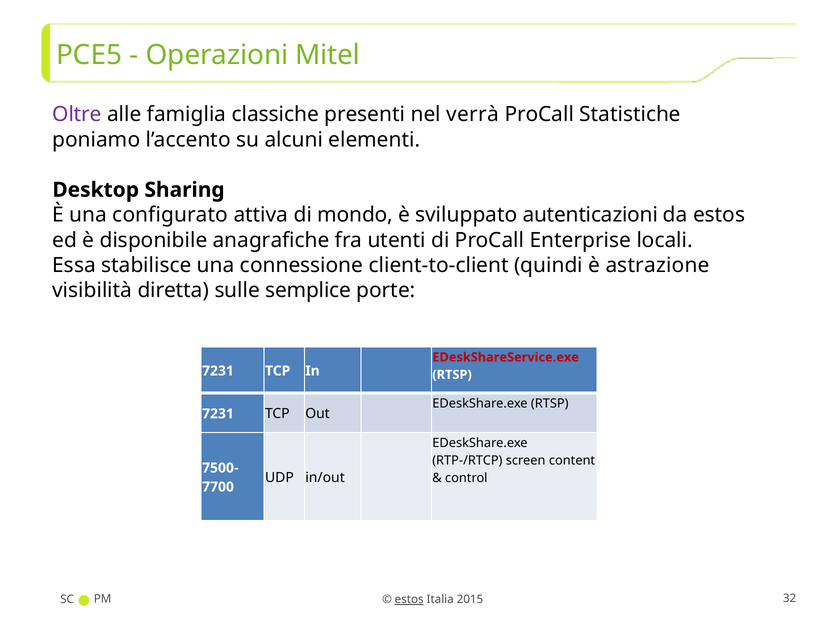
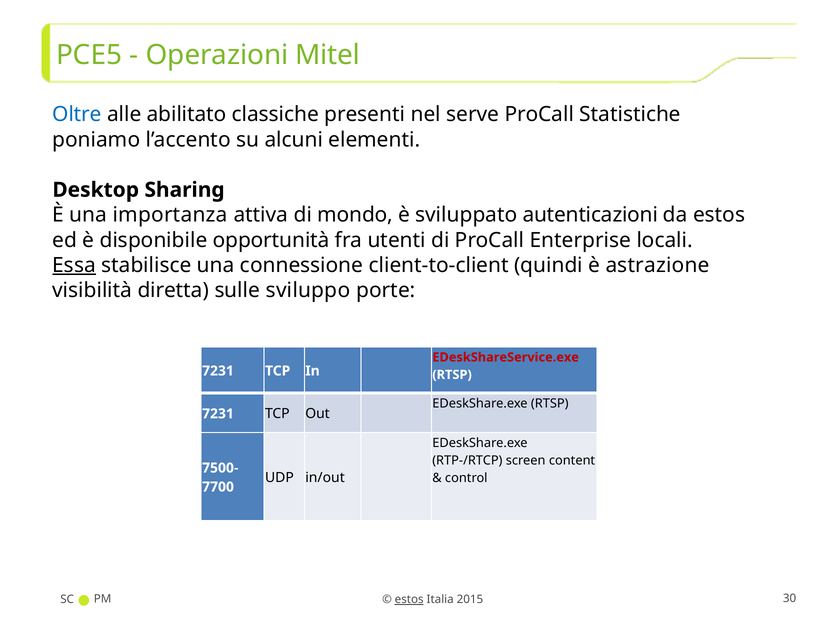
Oltre colour: purple -> blue
famiglia: famiglia -> abilitato
verrà: verrà -> serve
configurato: configurato -> importanza
anagrafiche: anagrafiche -> opportunità
Essa underline: none -> present
semplice: semplice -> sviluppo
32: 32 -> 30
